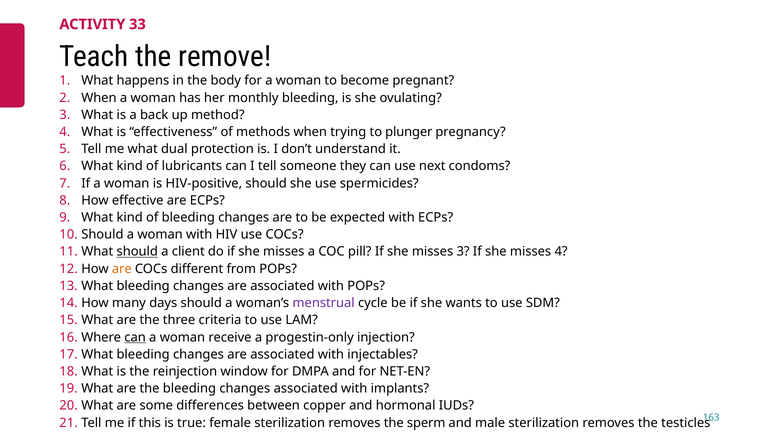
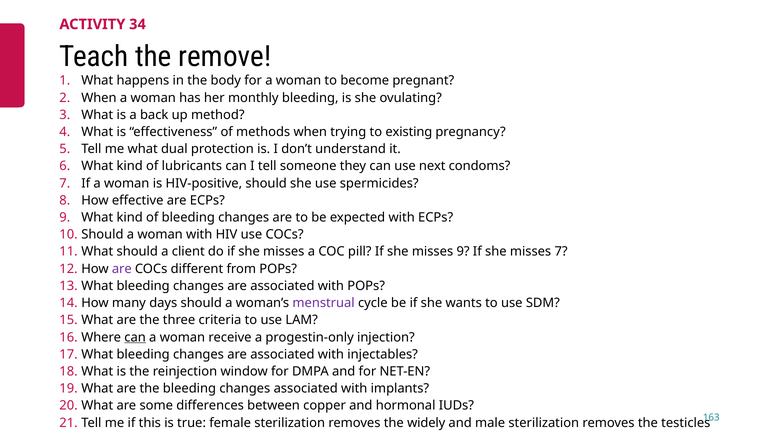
33: 33 -> 34
plunger: plunger -> existing
should at (137, 252) underline: present -> none
misses 3: 3 -> 9
misses 4: 4 -> 7
are at (122, 269) colour: orange -> purple
sperm: sperm -> widely
